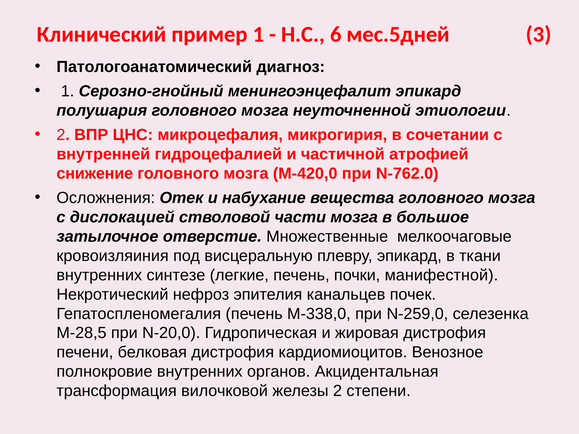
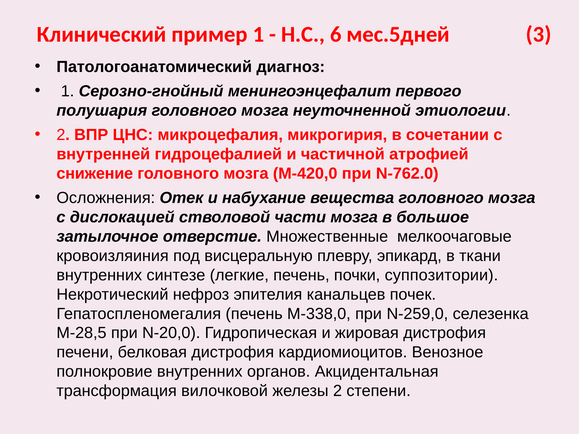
менингоэнцефалит эпикард: эпикард -> первого
манифестной: манифестной -> суппозитории
